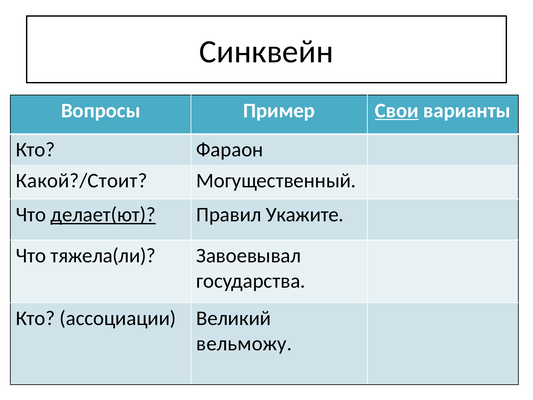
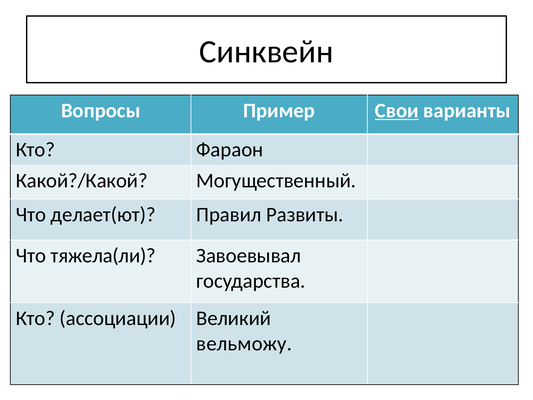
Какой?/Стоит: Какой?/Стоит -> Какой?/Какой
делает(ют underline: present -> none
Укажите: Укажите -> Развиты
